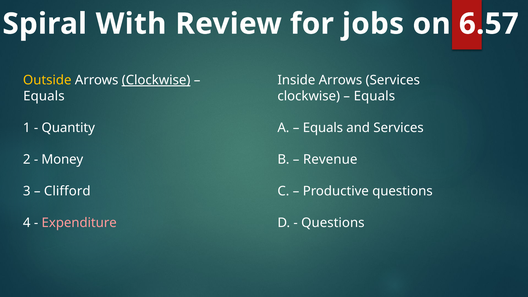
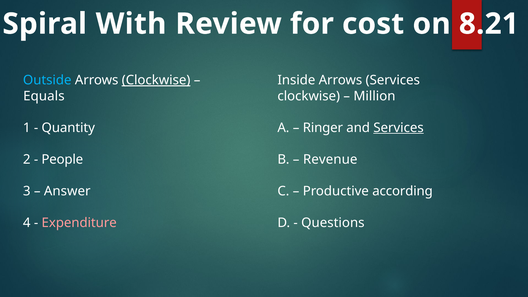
jobs: jobs -> cost
6.57: 6.57 -> 8.21
Outside colour: yellow -> light blue
Equals at (374, 96): Equals -> Million
Equals at (323, 128): Equals -> Ringer
Services at (399, 128) underline: none -> present
Money: Money -> People
Clifford: Clifford -> Answer
Productive questions: questions -> according
